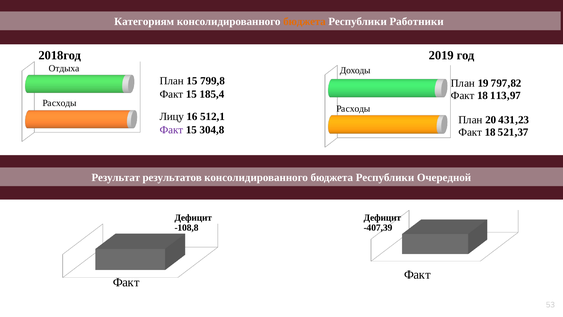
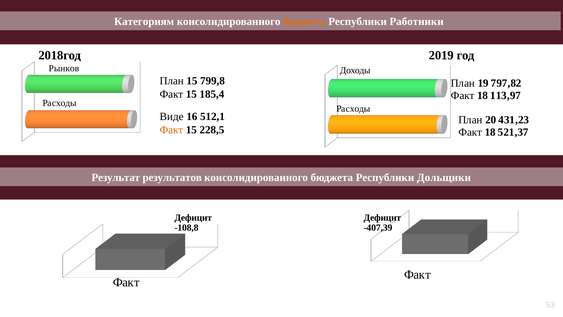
Отдыха: Отдыха -> Рынков
Лицу: Лицу -> Виде
Факт at (171, 130) colour: purple -> orange
304,8: 304,8 -> 228,5
Очередной: Очередной -> Дольщики
